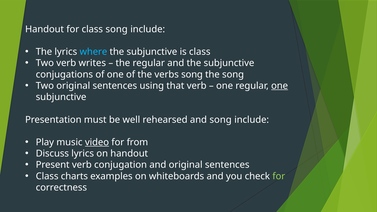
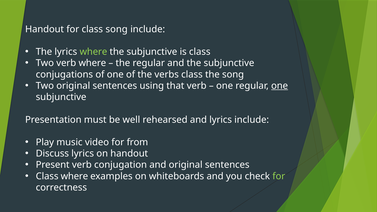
where at (93, 52) colour: light blue -> light green
verb writes: writes -> where
verbs song: song -> class
and song: song -> lyrics
video underline: present -> none
Class charts: charts -> where
